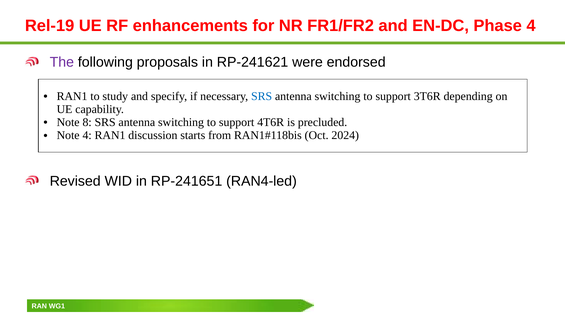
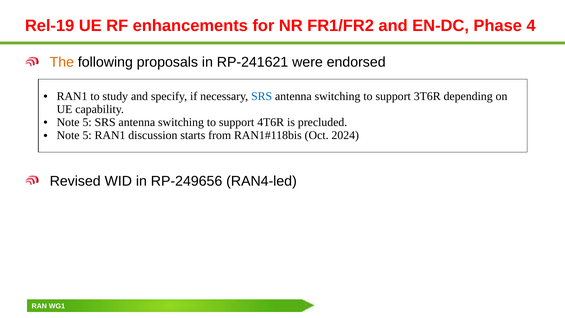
The colour: purple -> orange
8 at (87, 122): 8 -> 5
4 at (87, 135): 4 -> 5
RP-241651: RP-241651 -> RP-249656
